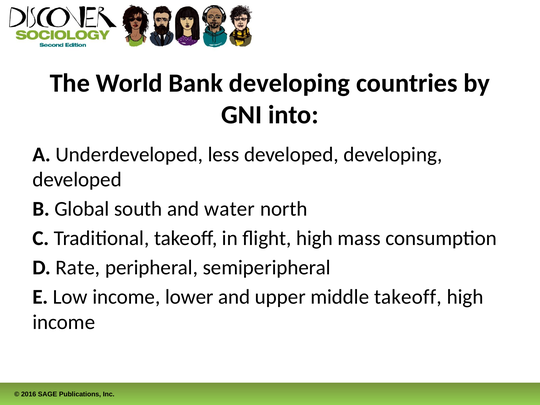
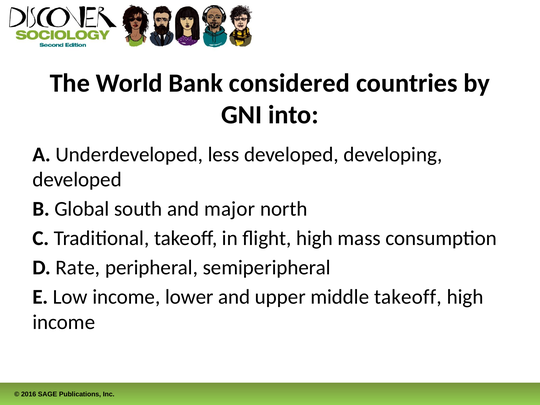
Bank developing: developing -> considered
water: water -> major
